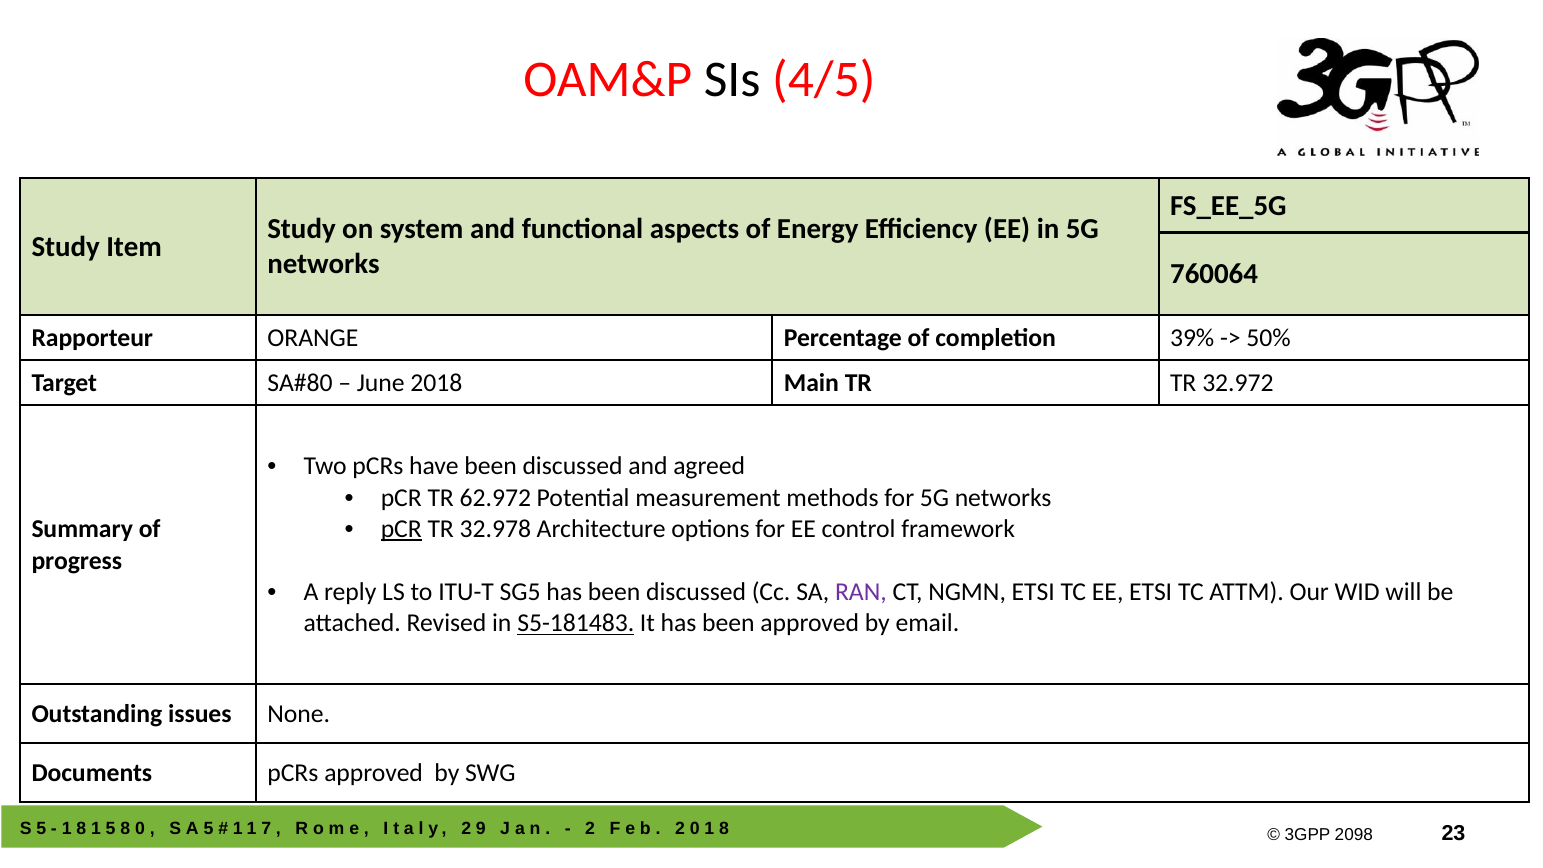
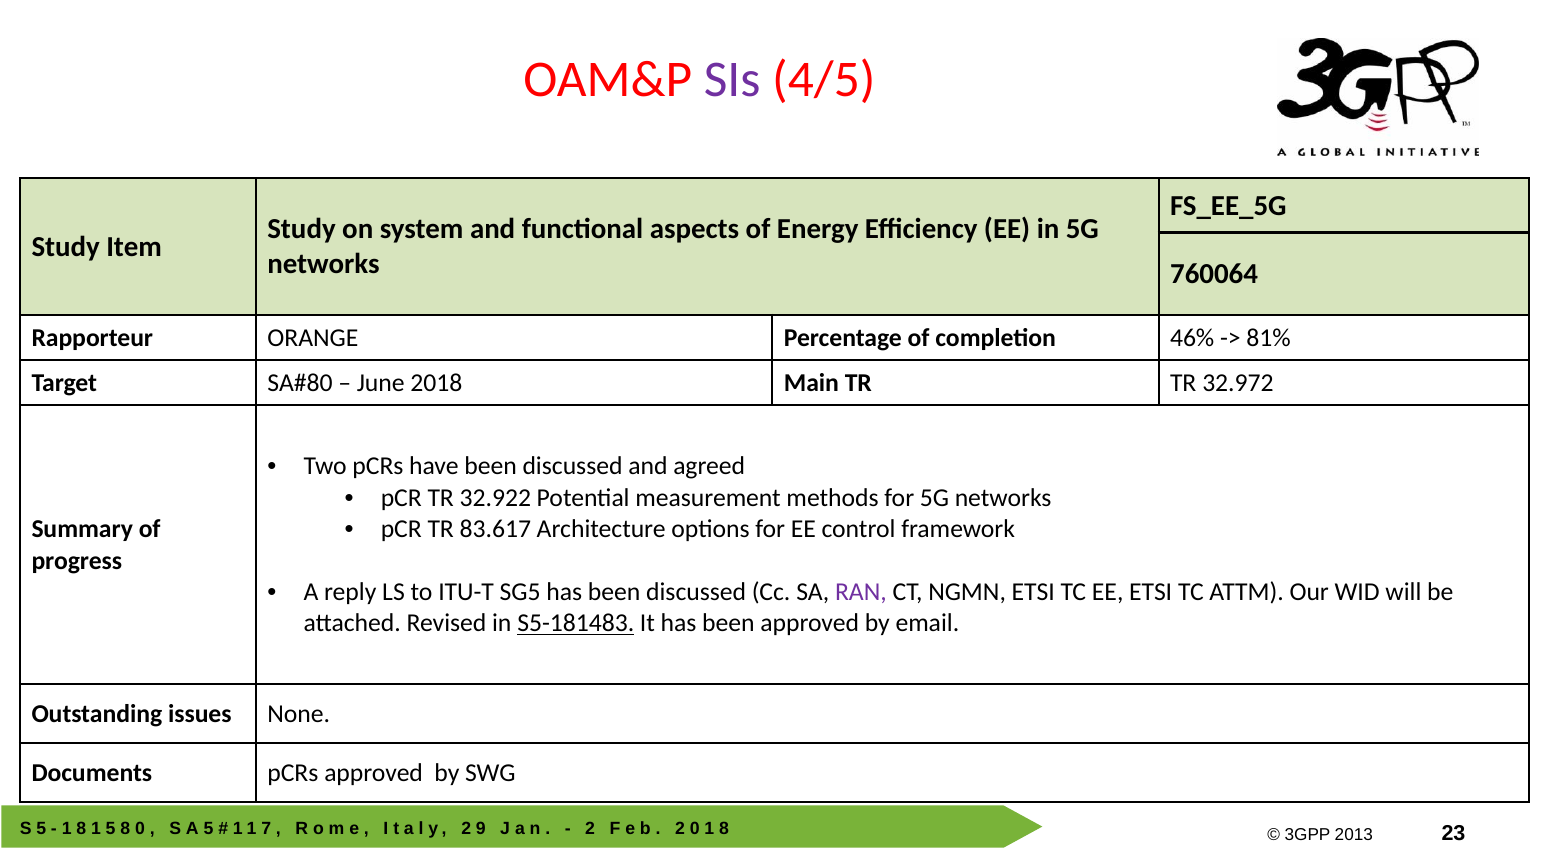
SIs colour: black -> purple
39%: 39% -> 46%
50%: 50% -> 81%
62.972: 62.972 -> 32.922
pCR at (401, 529) underline: present -> none
32.978: 32.978 -> 83.617
2098: 2098 -> 2013
